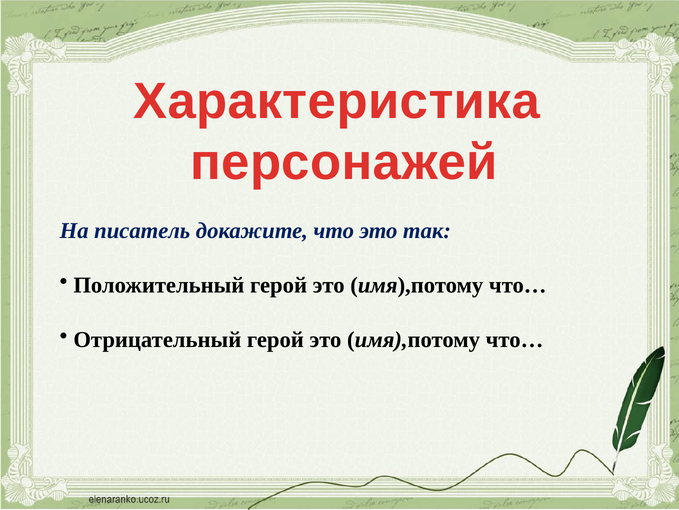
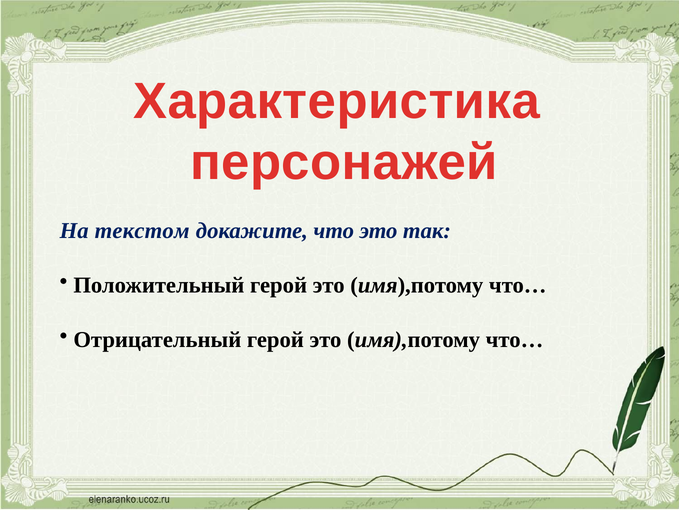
писатель: писатель -> текстом
